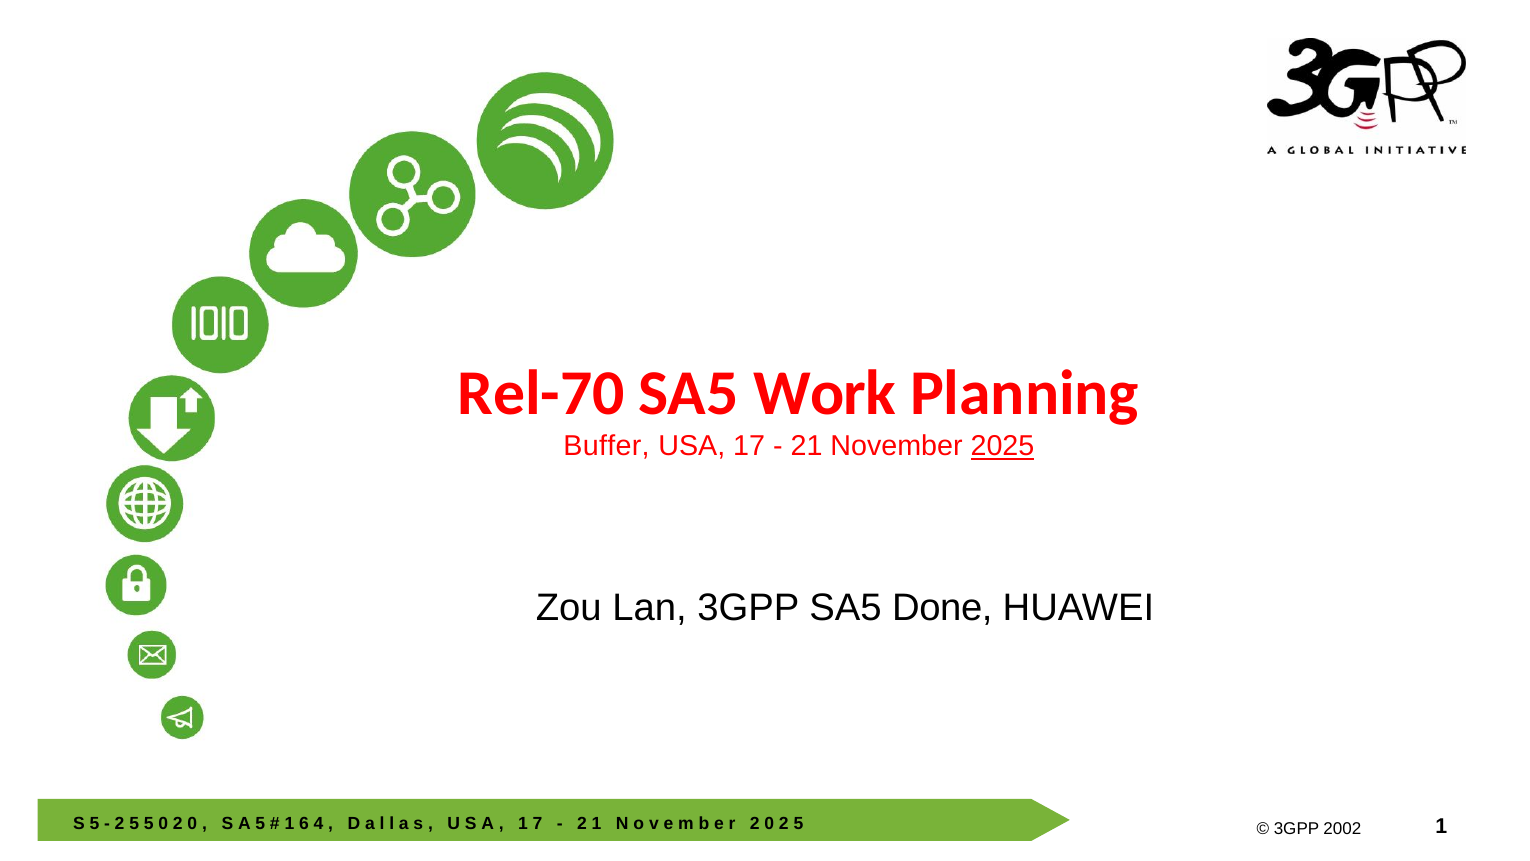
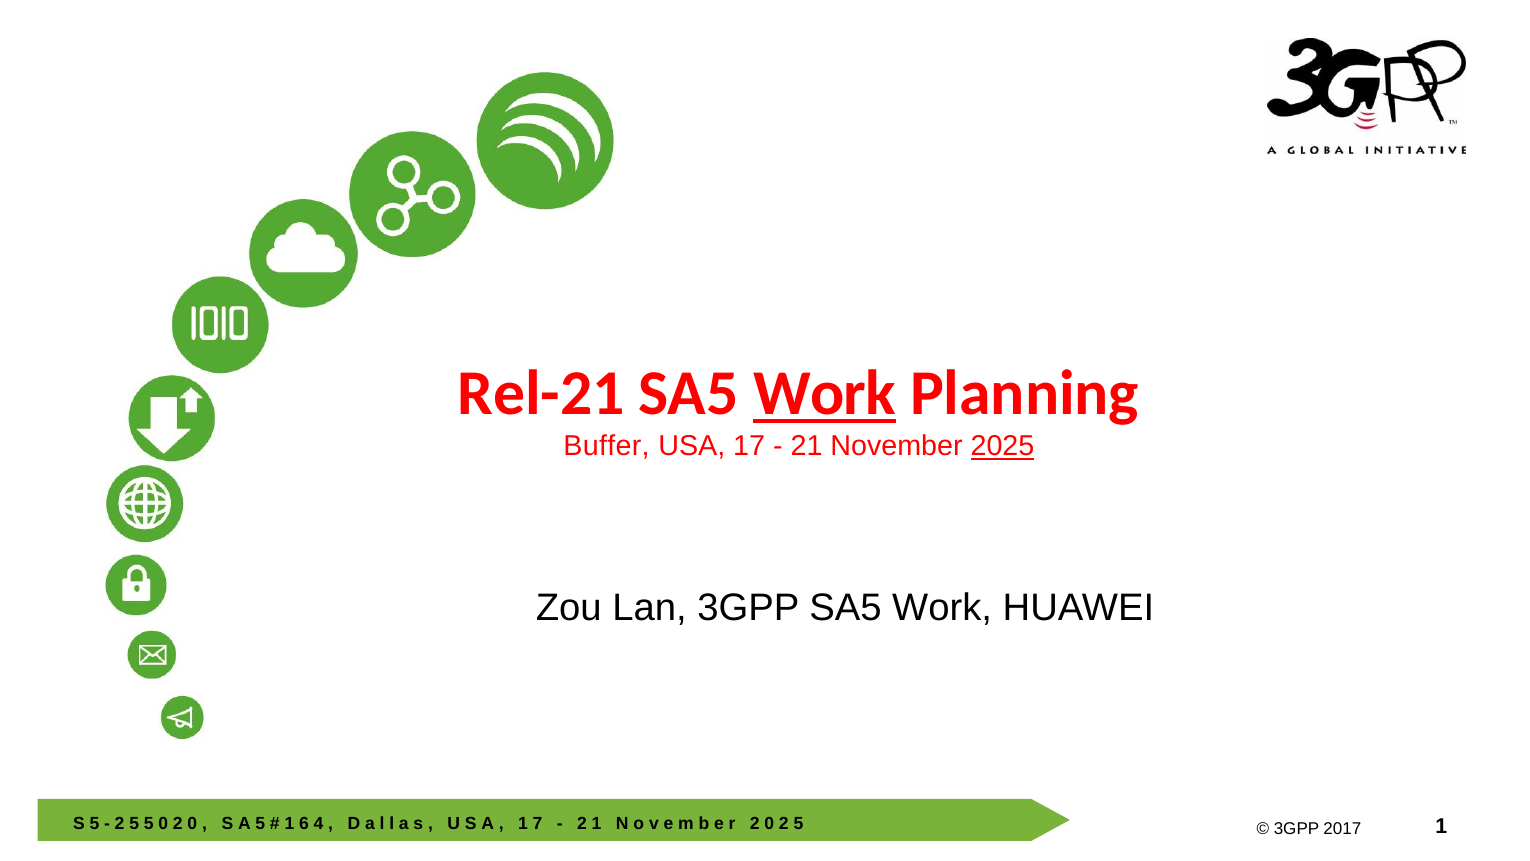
Rel-70: Rel-70 -> Rel-21
Work at (825, 393) underline: none -> present
3GPP SA5 Done: Done -> Work
2002: 2002 -> 2017
